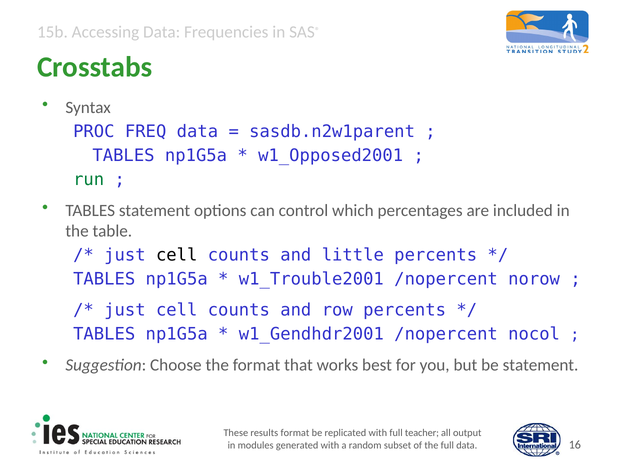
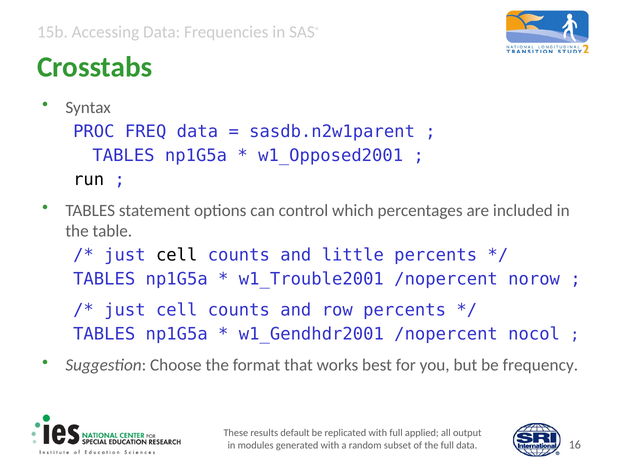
run colour: green -> black
be statement: statement -> frequency
results format: format -> default
teacher: teacher -> applied
